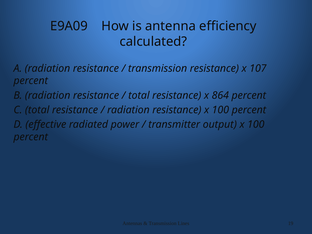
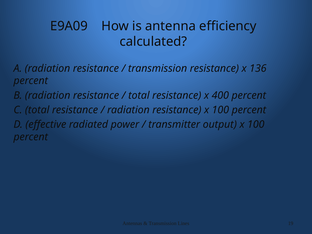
107: 107 -> 136
864: 864 -> 400
